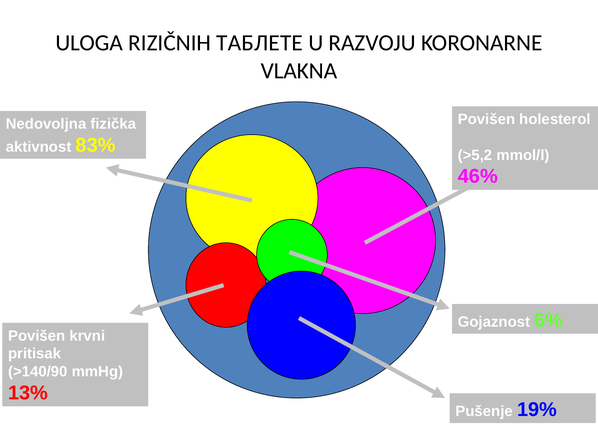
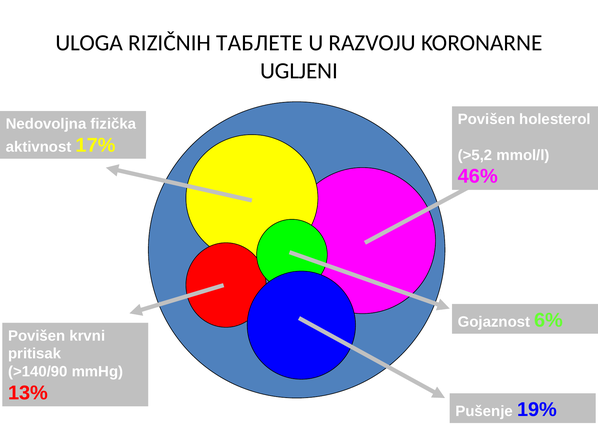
VLAKNA: VLAKNA -> UGLJENI
83%: 83% -> 17%
